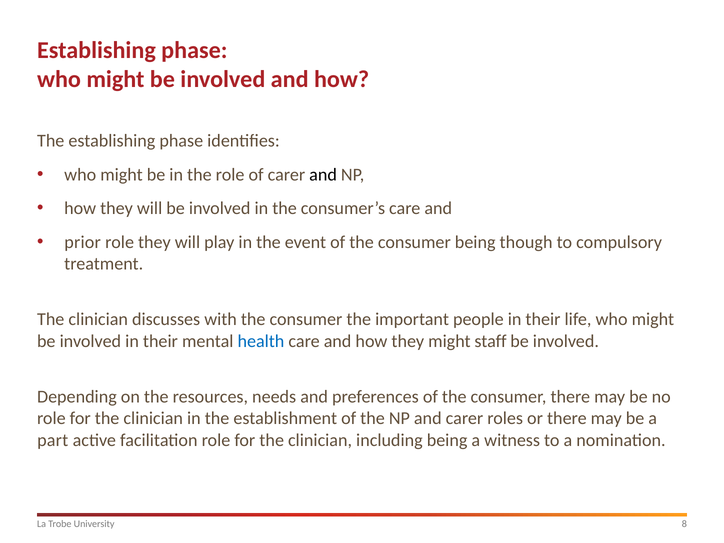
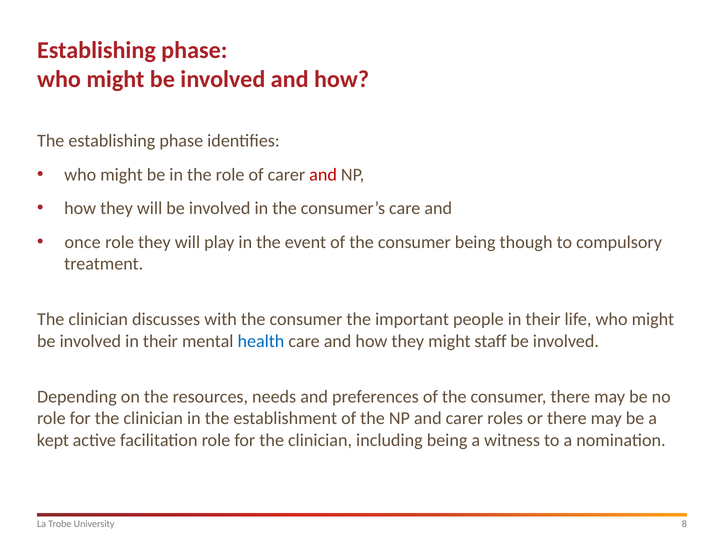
and at (323, 175) colour: black -> red
prior: prior -> once
part: part -> kept
